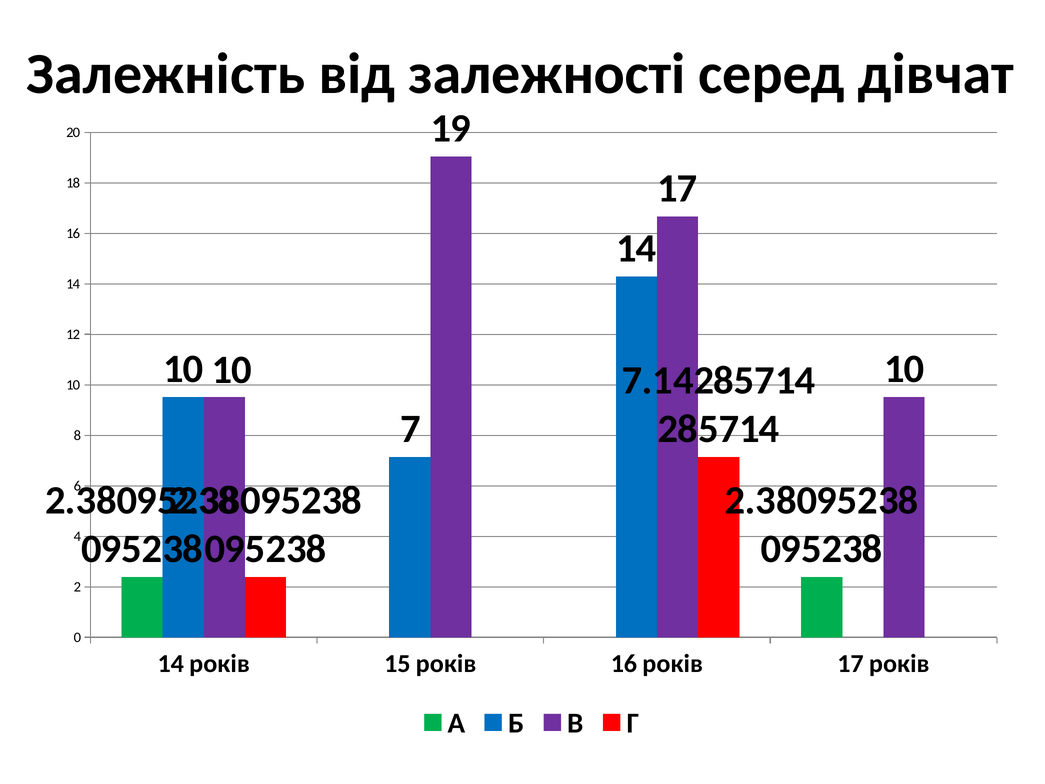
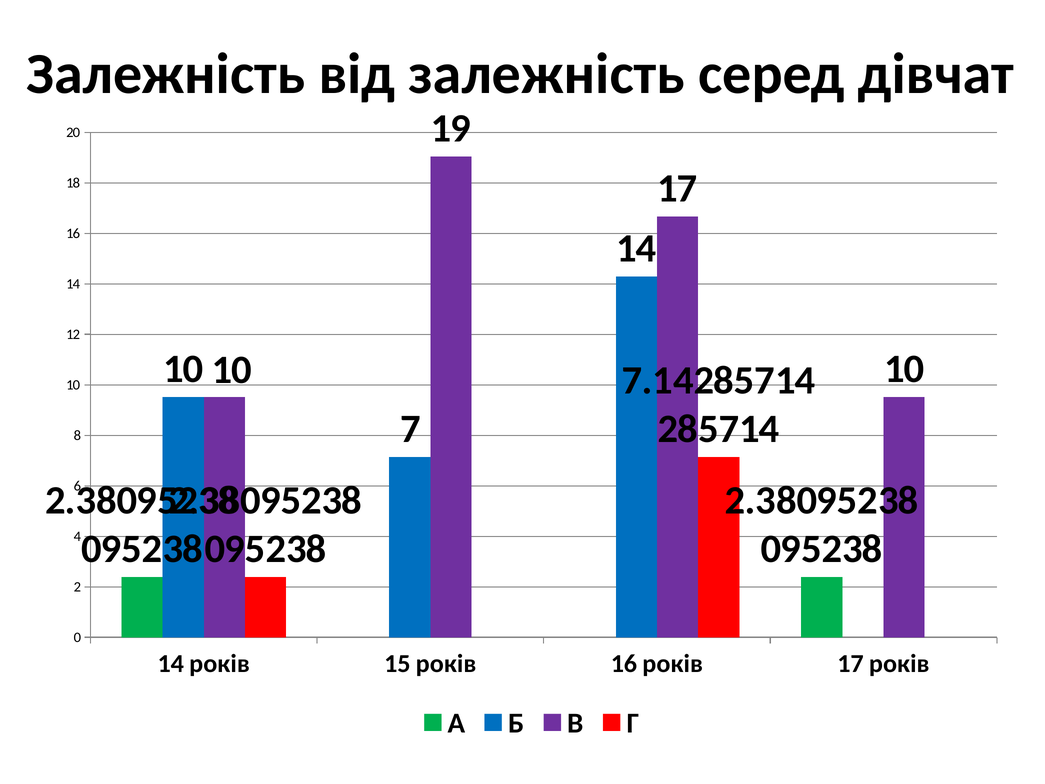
від залежності: залежності -> залежність
